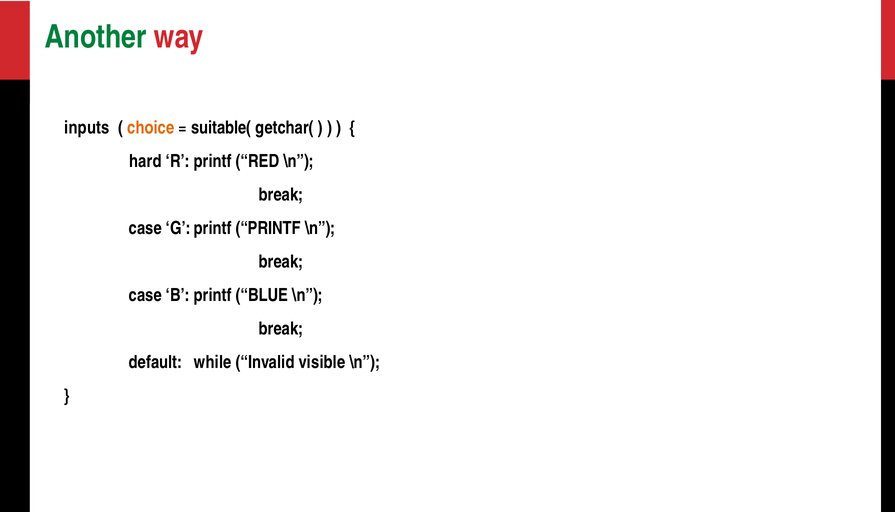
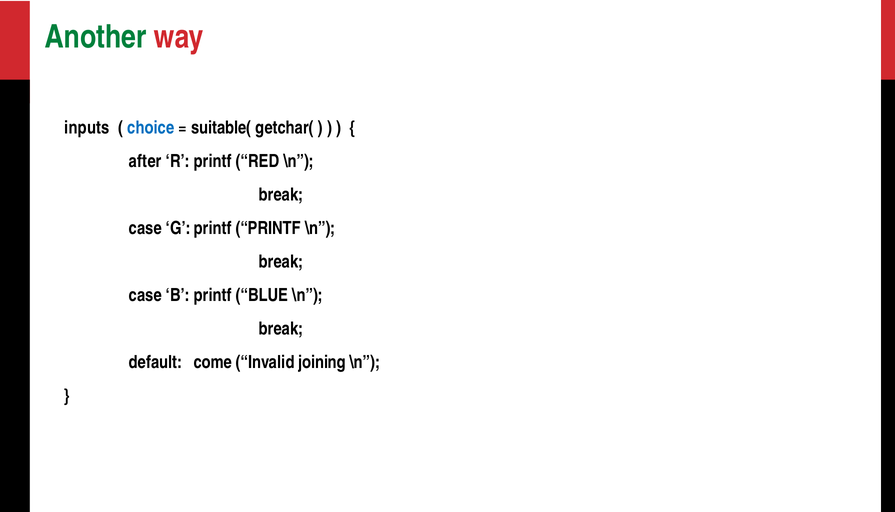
choice colour: orange -> blue
hard: hard -> after
while: while -> come
visible: visible -> joining
